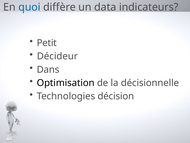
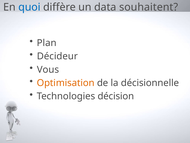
indicateurs: indicateurs -> souhaitent
Petit: Petit -> Plan
Dans: Dans -> Vous
Optimisation colour: black -> orange
